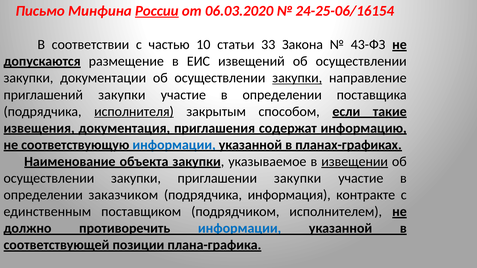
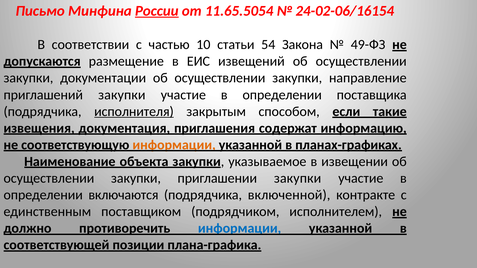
06.03.2020: 06.03.2020 -> 11.65.5054
24-25-06/16154: 24-25-06/16154 -> 24-02-06/16154
33: 33 -> 54
43-ФЗ: 43-ФЗ -> 49-ФЗ
закупки at (297, 78) underline: present -> none
информации at (174, 145) colour: blue -> orange
извещении underline: present -> none
заказчиком: заказчиком -> включаются
информация: информация -> включенной
